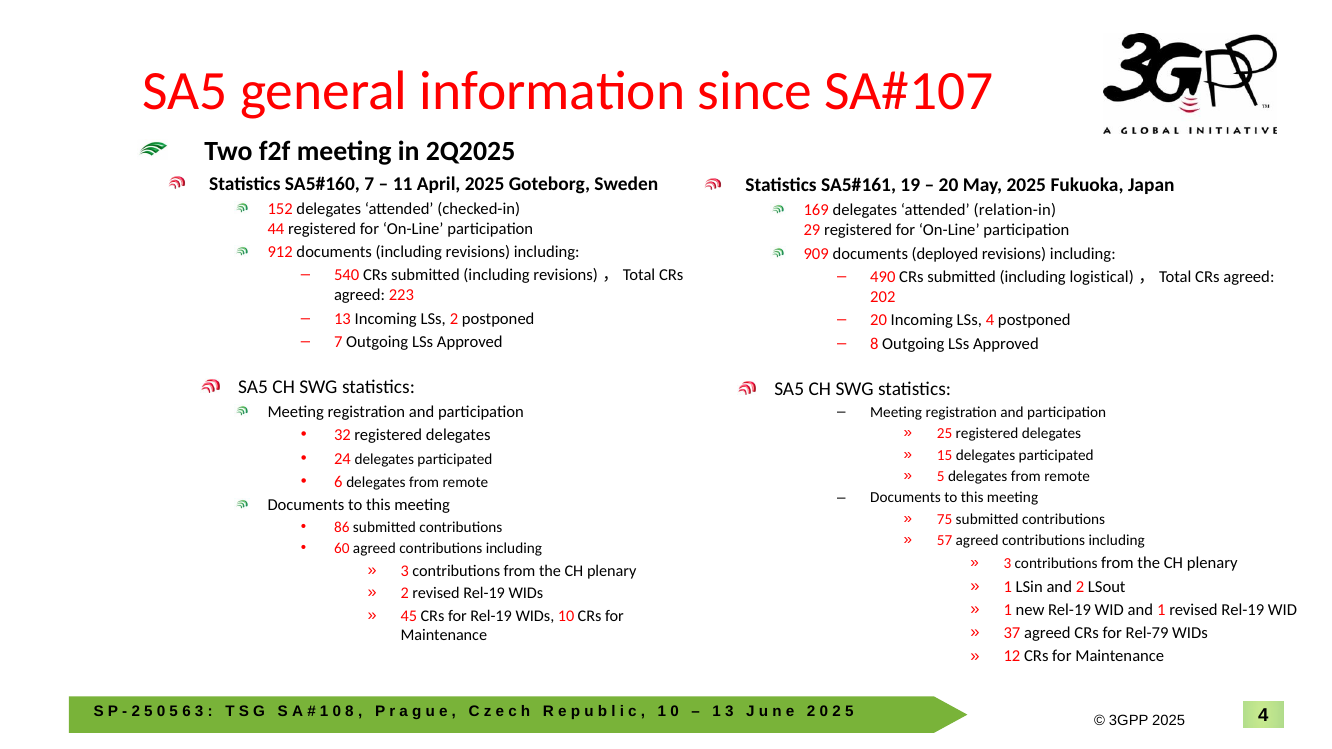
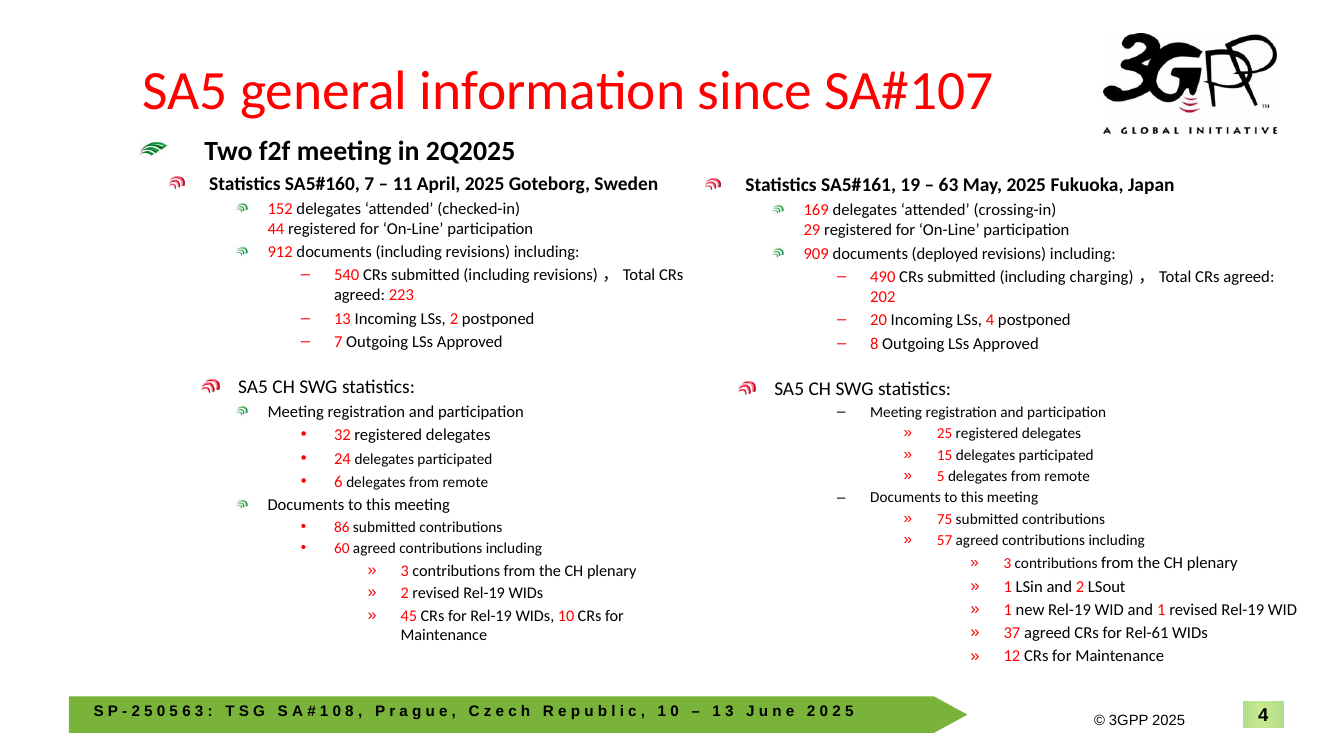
20 at (949, 186): 20 -> 63
relation-in: relation-in -> crossing-in
logistical: logistical -> charging
Rel-79: Rel-79 -> Rel-61
